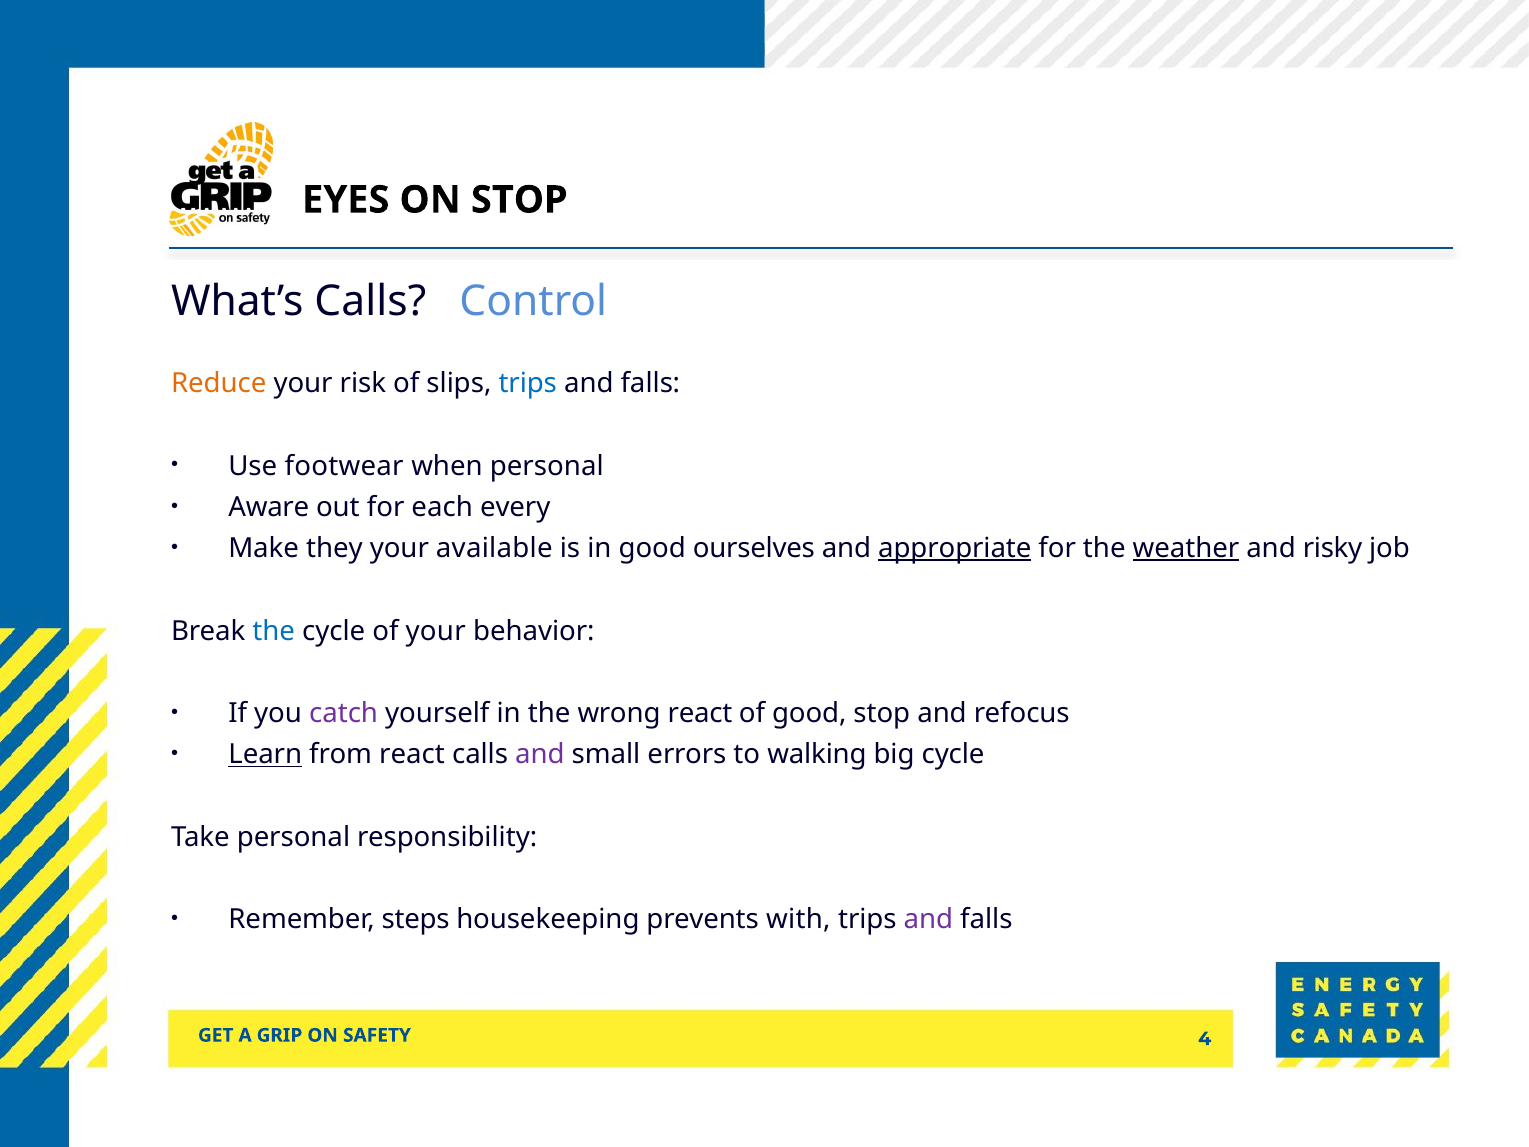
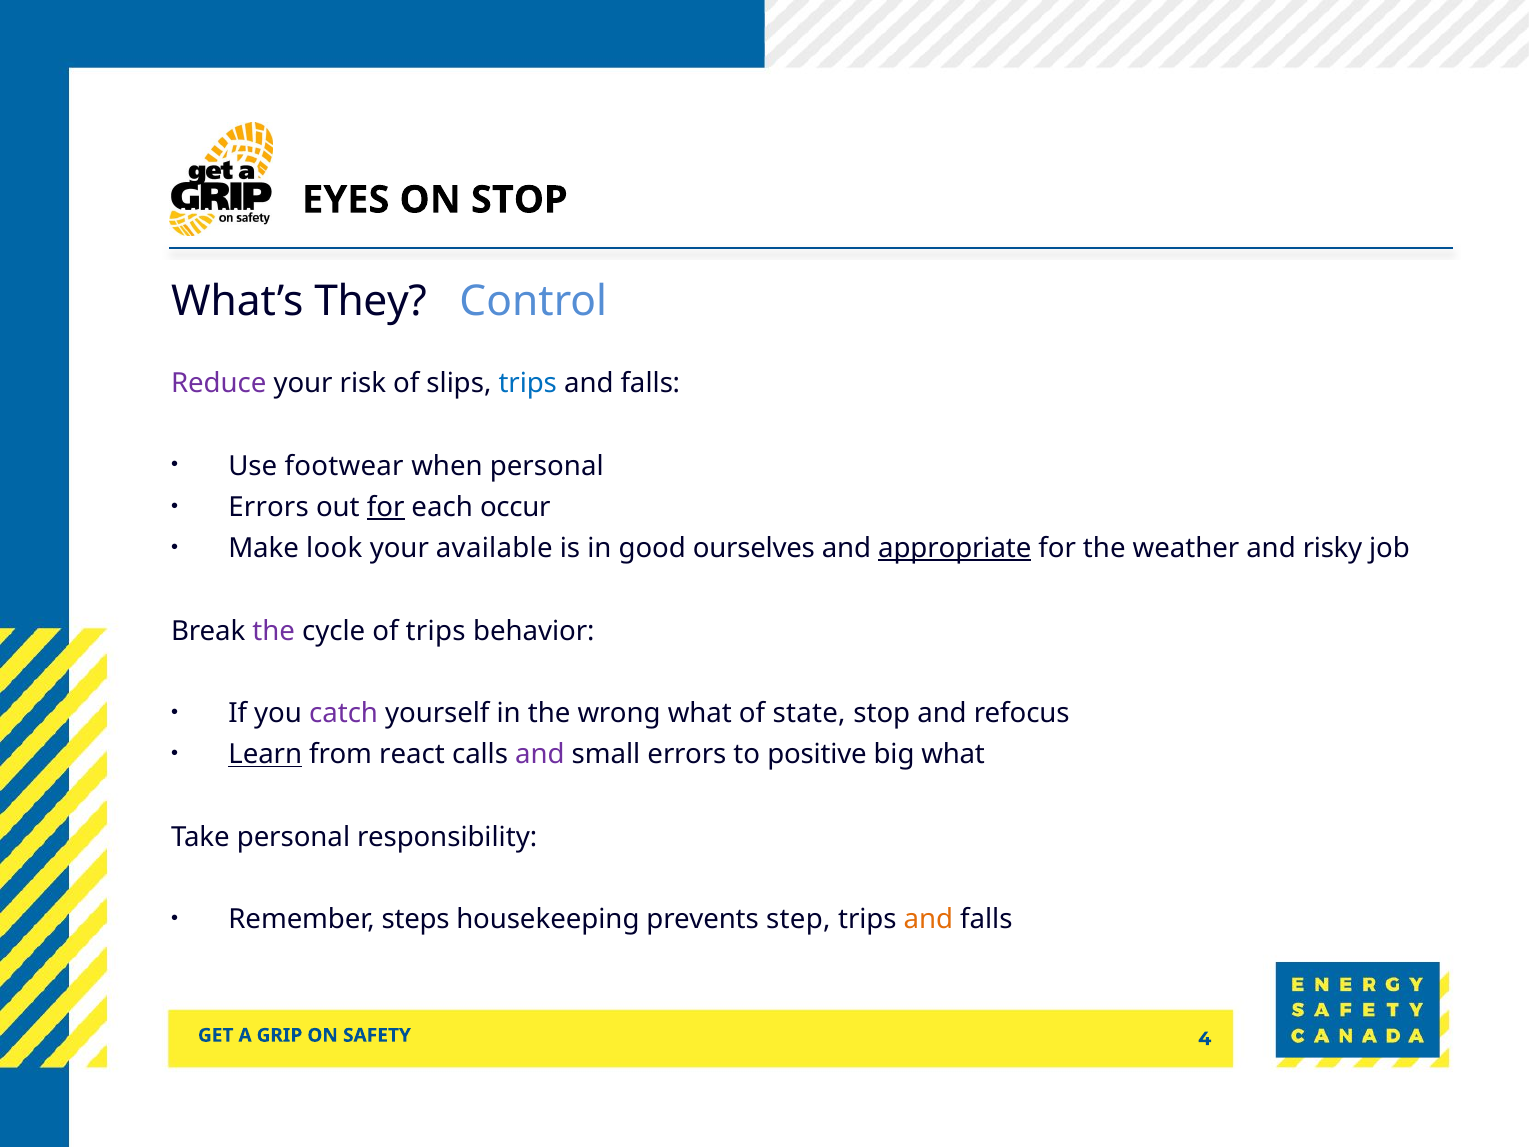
What’s Calls: Calls -> They
Reduce colour: orange -> purple
Aware at (269, 507): Aware -> Errors
for at (386, 507) underline: none -> present
every: every -> occur
they: they -> look
weather underline: present -> none
the at (274, 631) colour: blue -> purple
of your: your -> trips
wrong react: react -> what
of good: good -> state
walking: walking -> positive
big cycle: cycle -> what
with: with -> step
and at (928, 919) colour: purple -> orange
